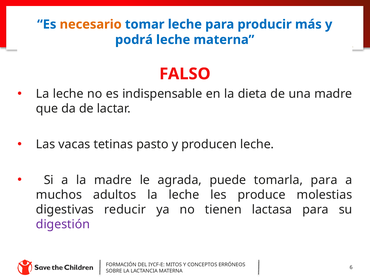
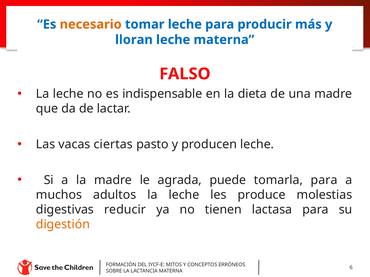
podrá: podrá -> lloran
tetinas: tetinas -> ciertas
digestión colour: purple -> orange
